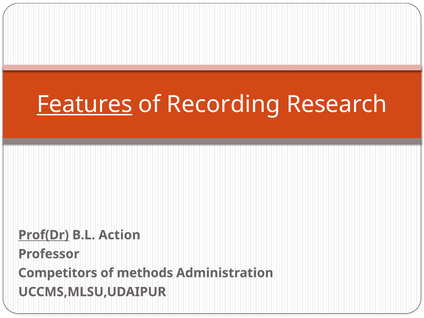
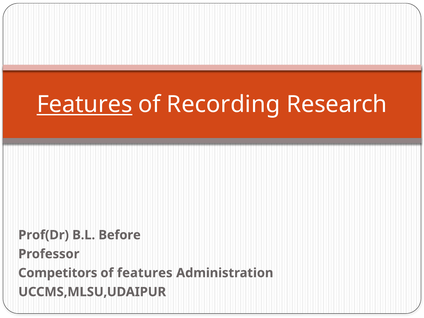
Prof(Dr underline: present -> none
Action: Action -> Before
of methods: methods -> features
